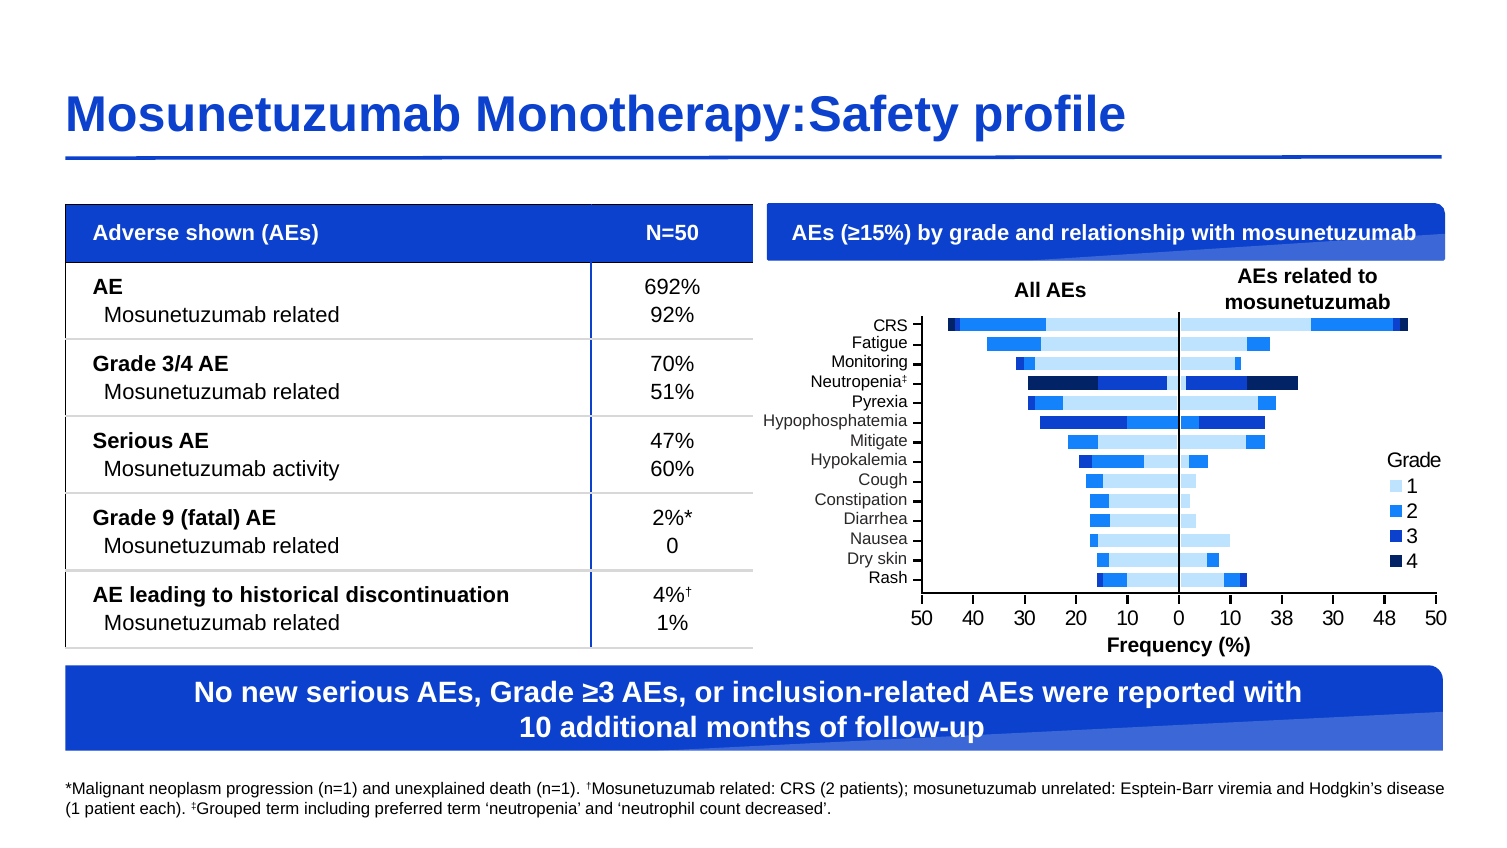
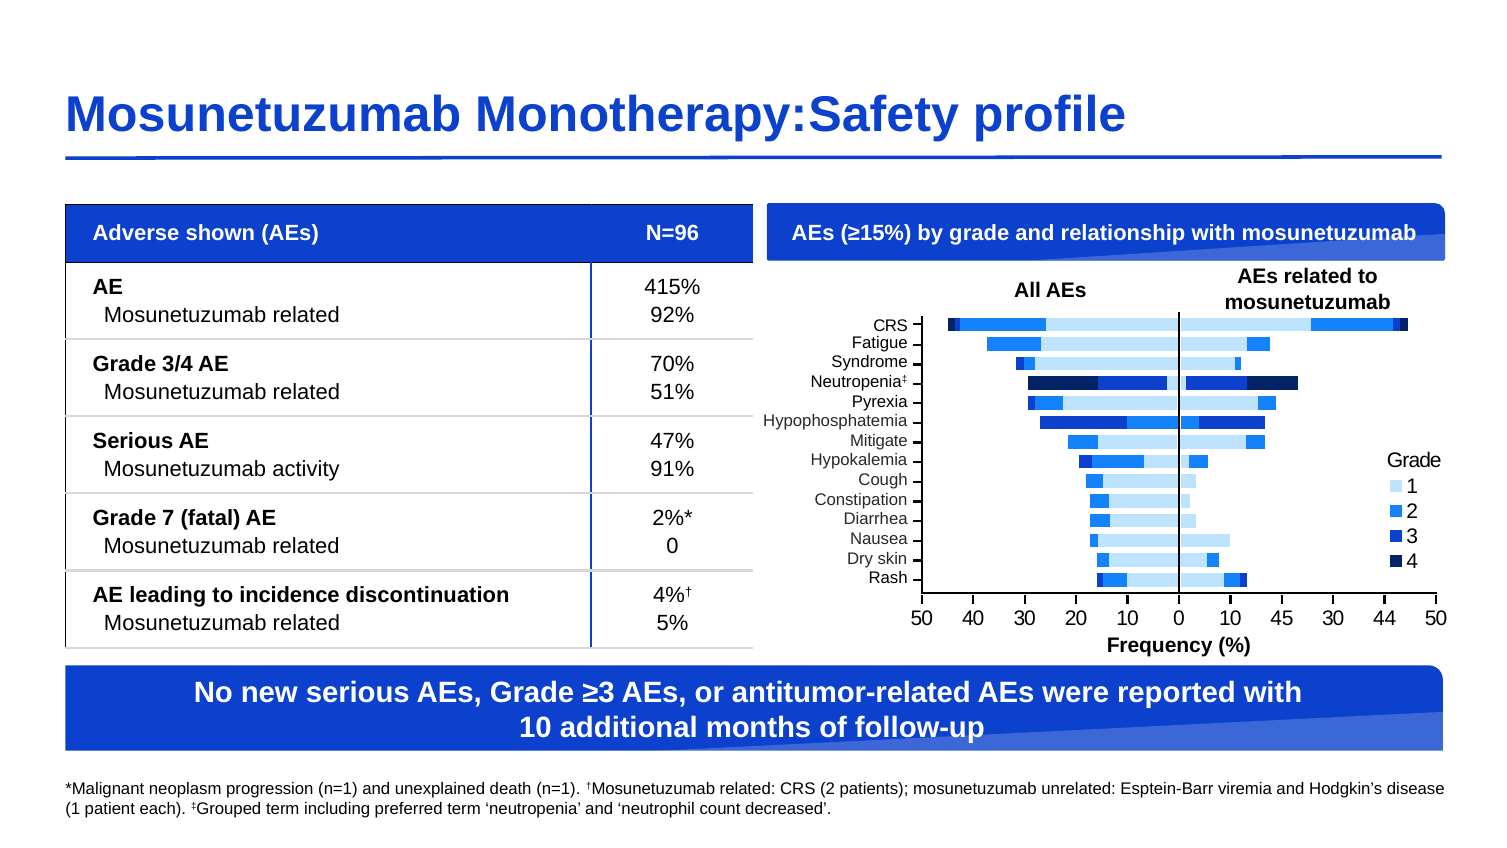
N=50: N=50 -> N=96
692%: 692% -> 415%
Monitoring: Monitoring -> Syndrome
60%: 60% -> 91%
9: 9 -> 7
historical: historical -> incidence
38: 38 -> 45
48: 48 -> 44
1%: 1% -> 5%
inclusion-related: inclusion-related -> antitumor-related
